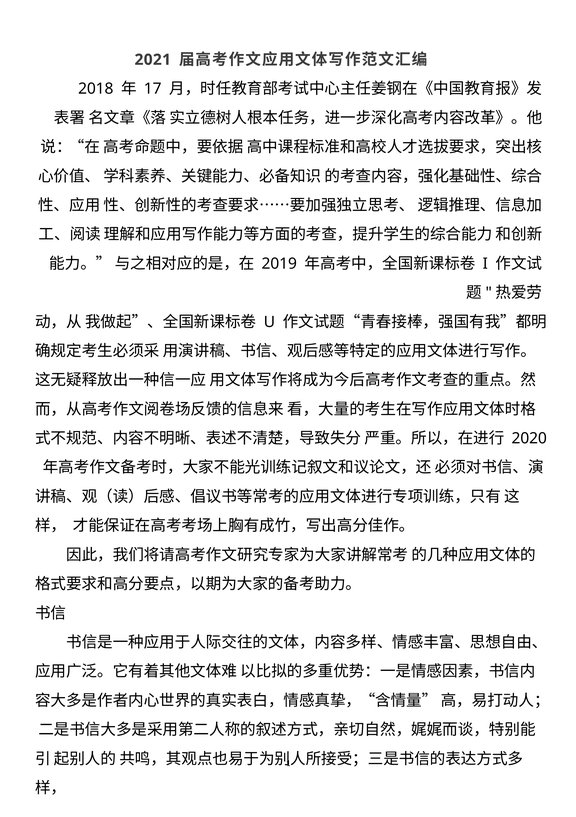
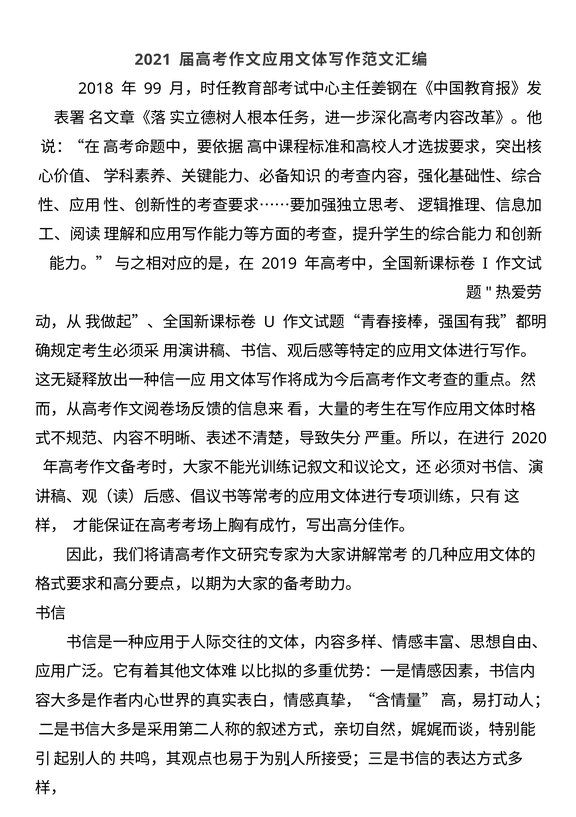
17: 17 -> 99
